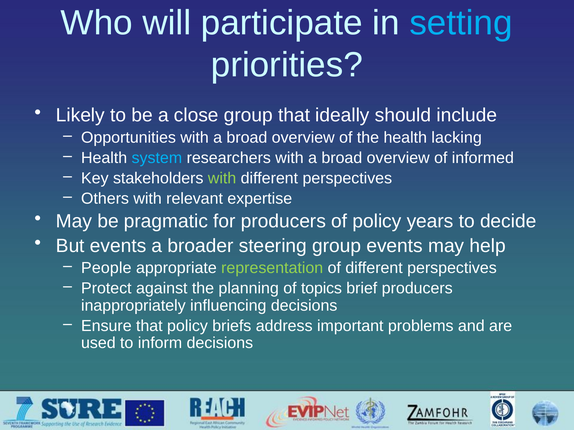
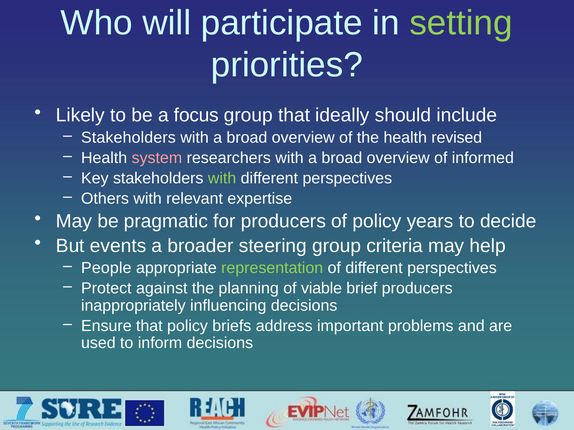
setting colour: light blue -> light green
close: close -> focus
Opportunities at (129, 138): Opportunities -> Stakeholders
lacking: lacking -> revised
system colour: light blue -> pink
group events: events -> criteria
topics: topics -> viable
